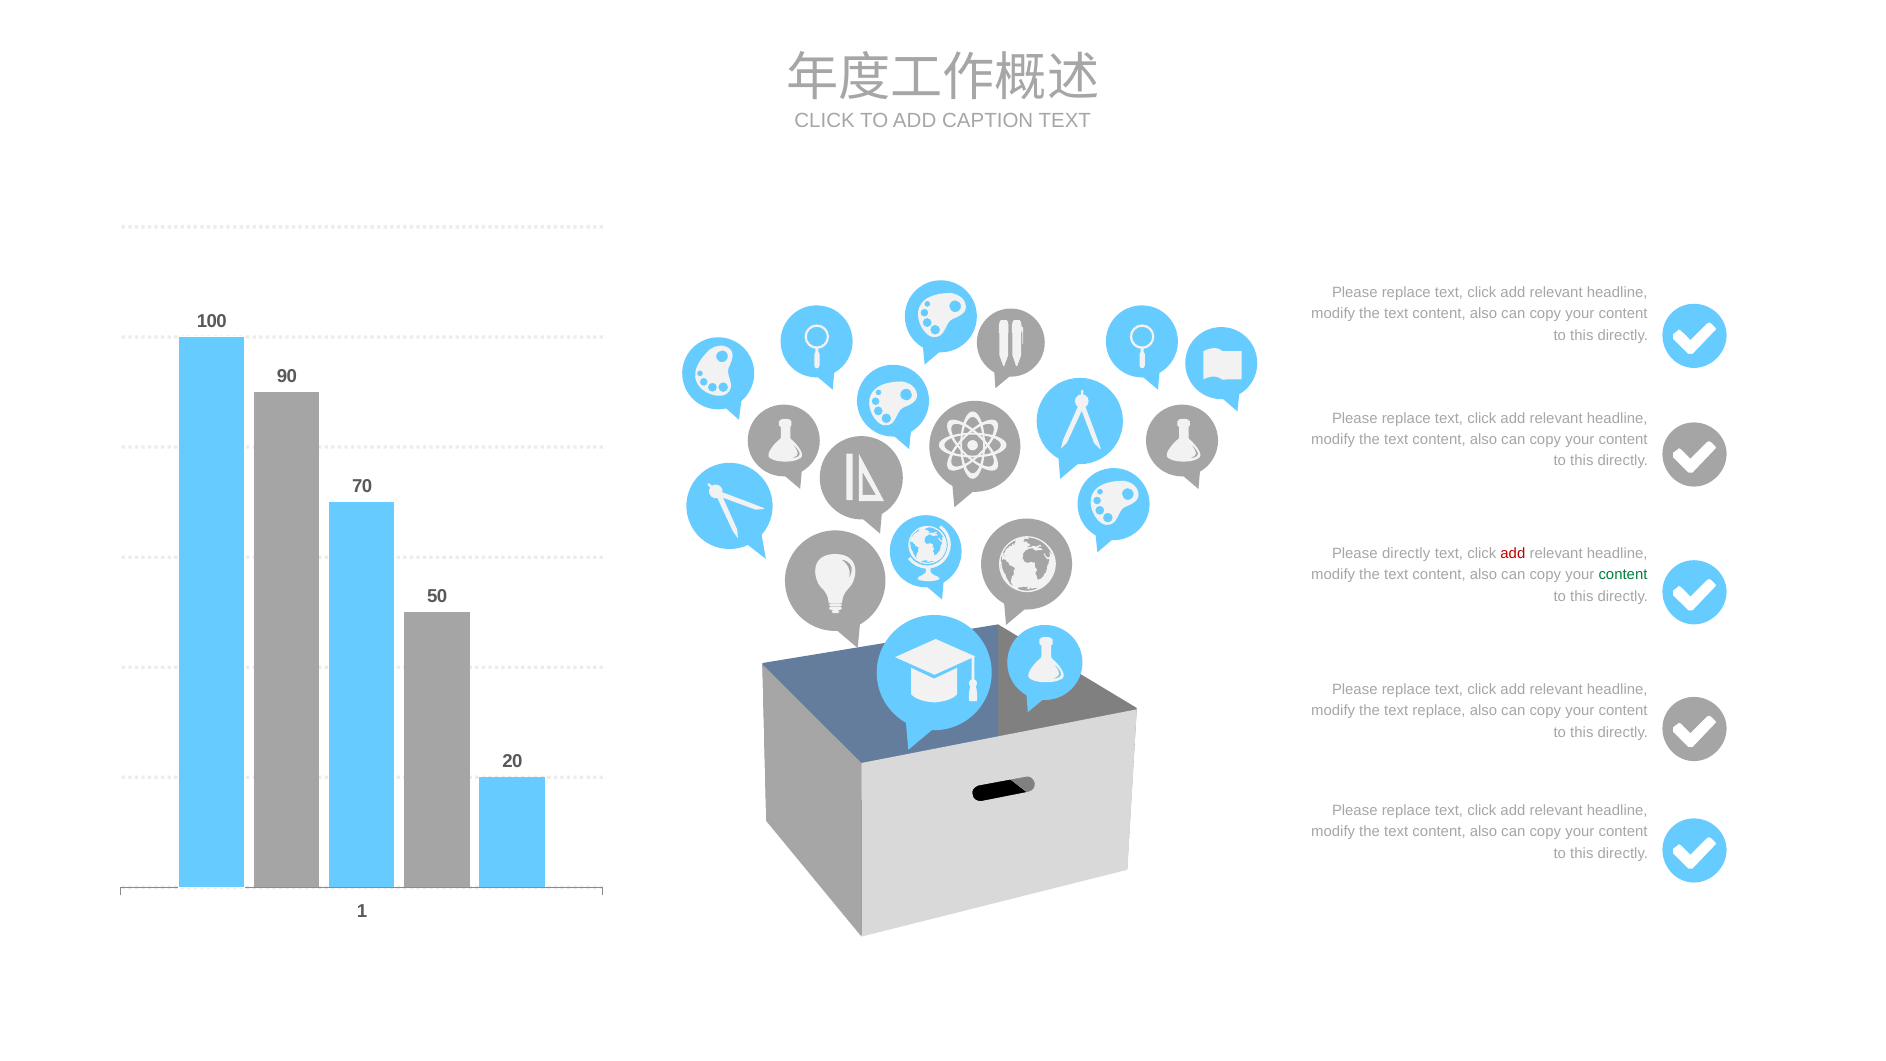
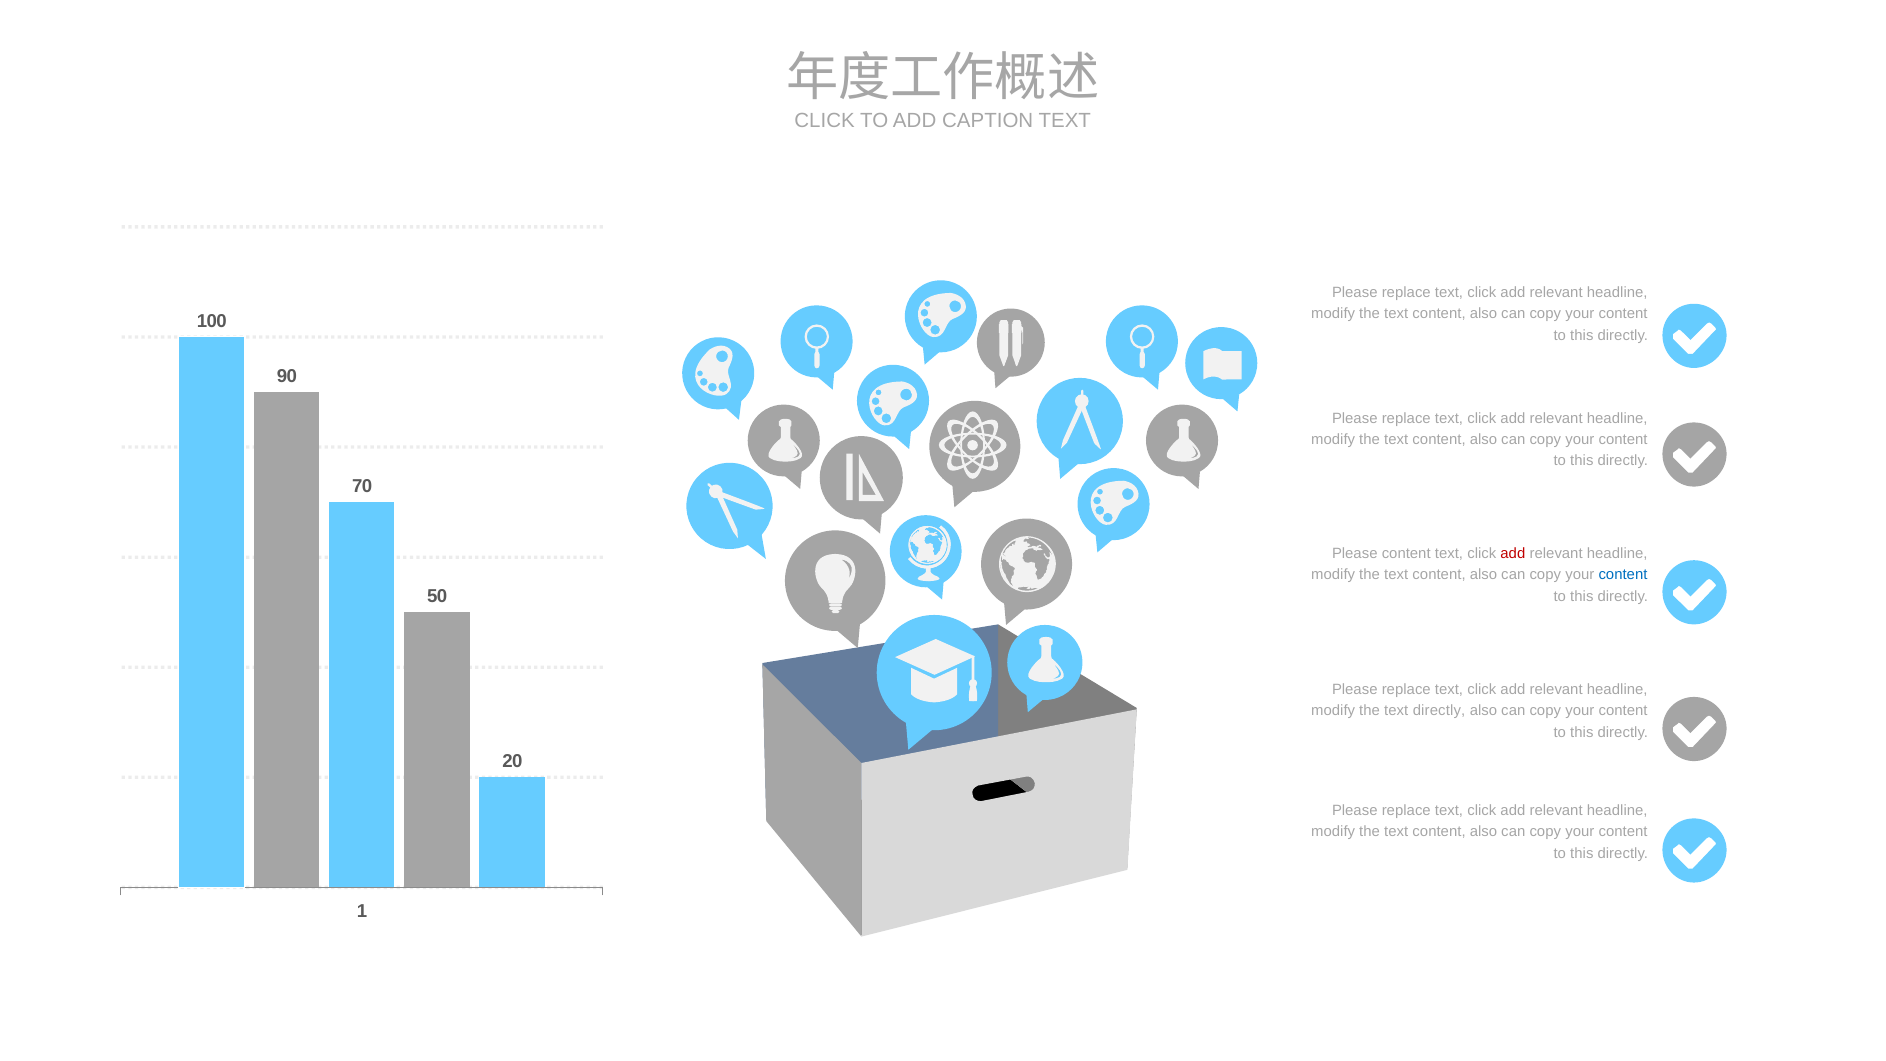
Please directly: directly -> content
content at (1623, 575) colour: green -> blue
text replace: replace -> directly
